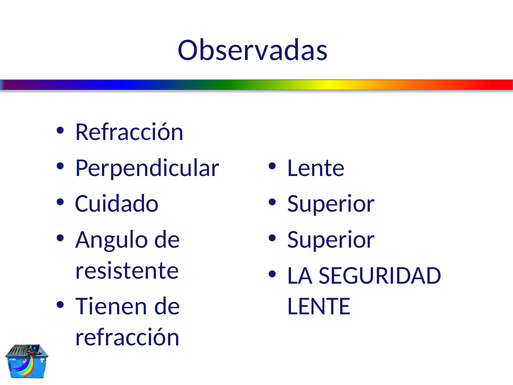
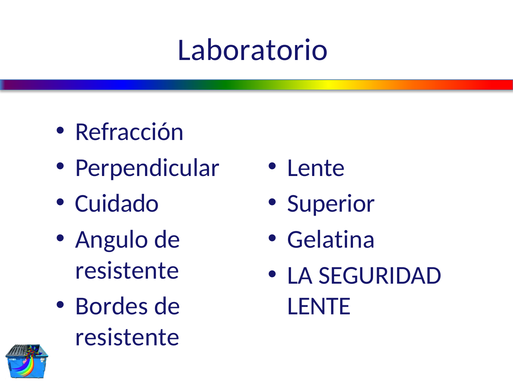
Observadas: Observadas -> Laboratorio
Superior at (331, 239): Superior -> Gelatina
Tienen: Tienen -> Bordes
refracción at (127, 337): refracción -> resistente
